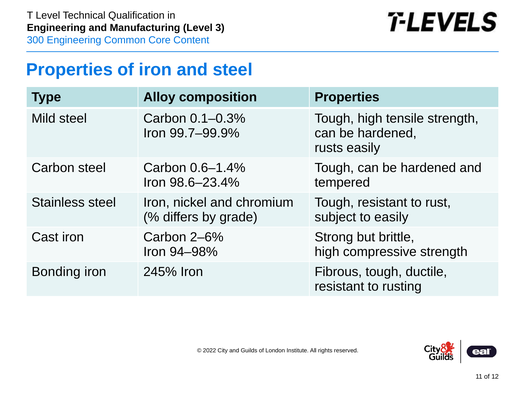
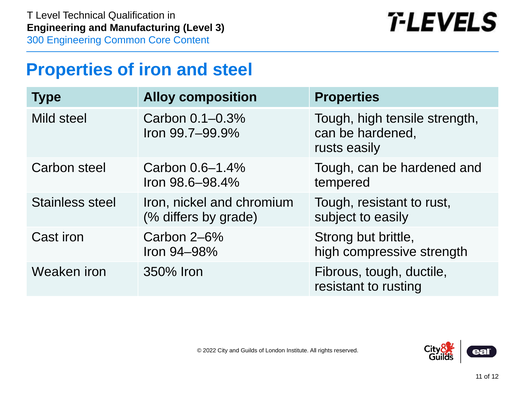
98.6–23.4%: 98.6–23.4% -> 98.6–98.4%
Bonding: Bonding -> Weaken
245%: 245% -> 350%
